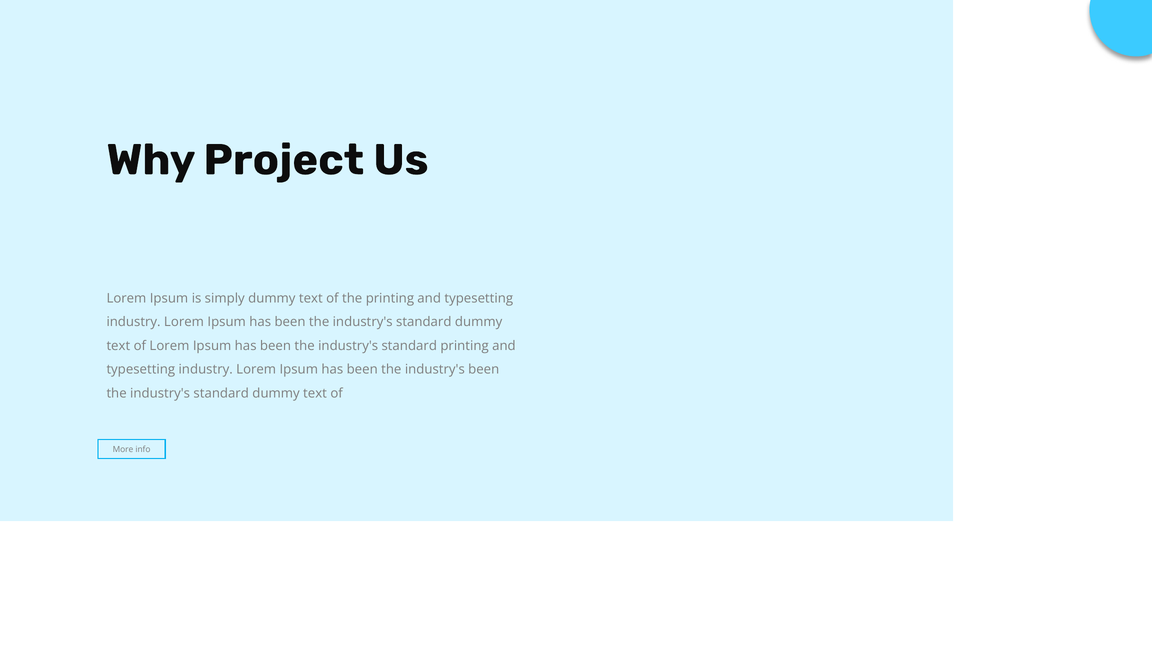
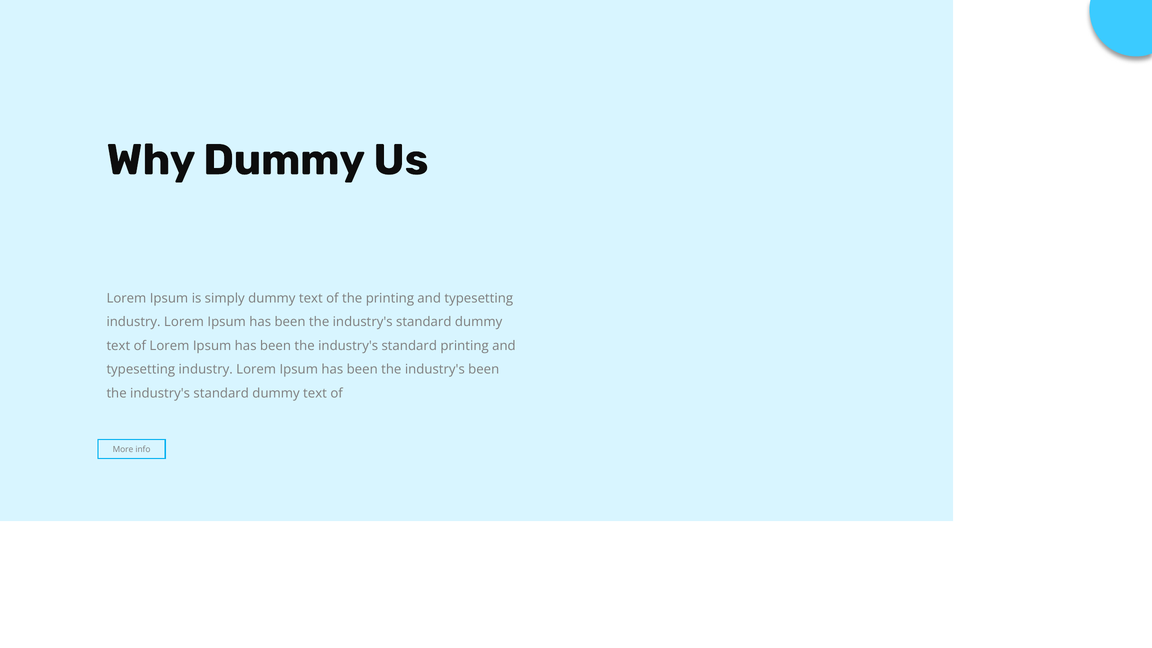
Why Project: Project -> Dummy
